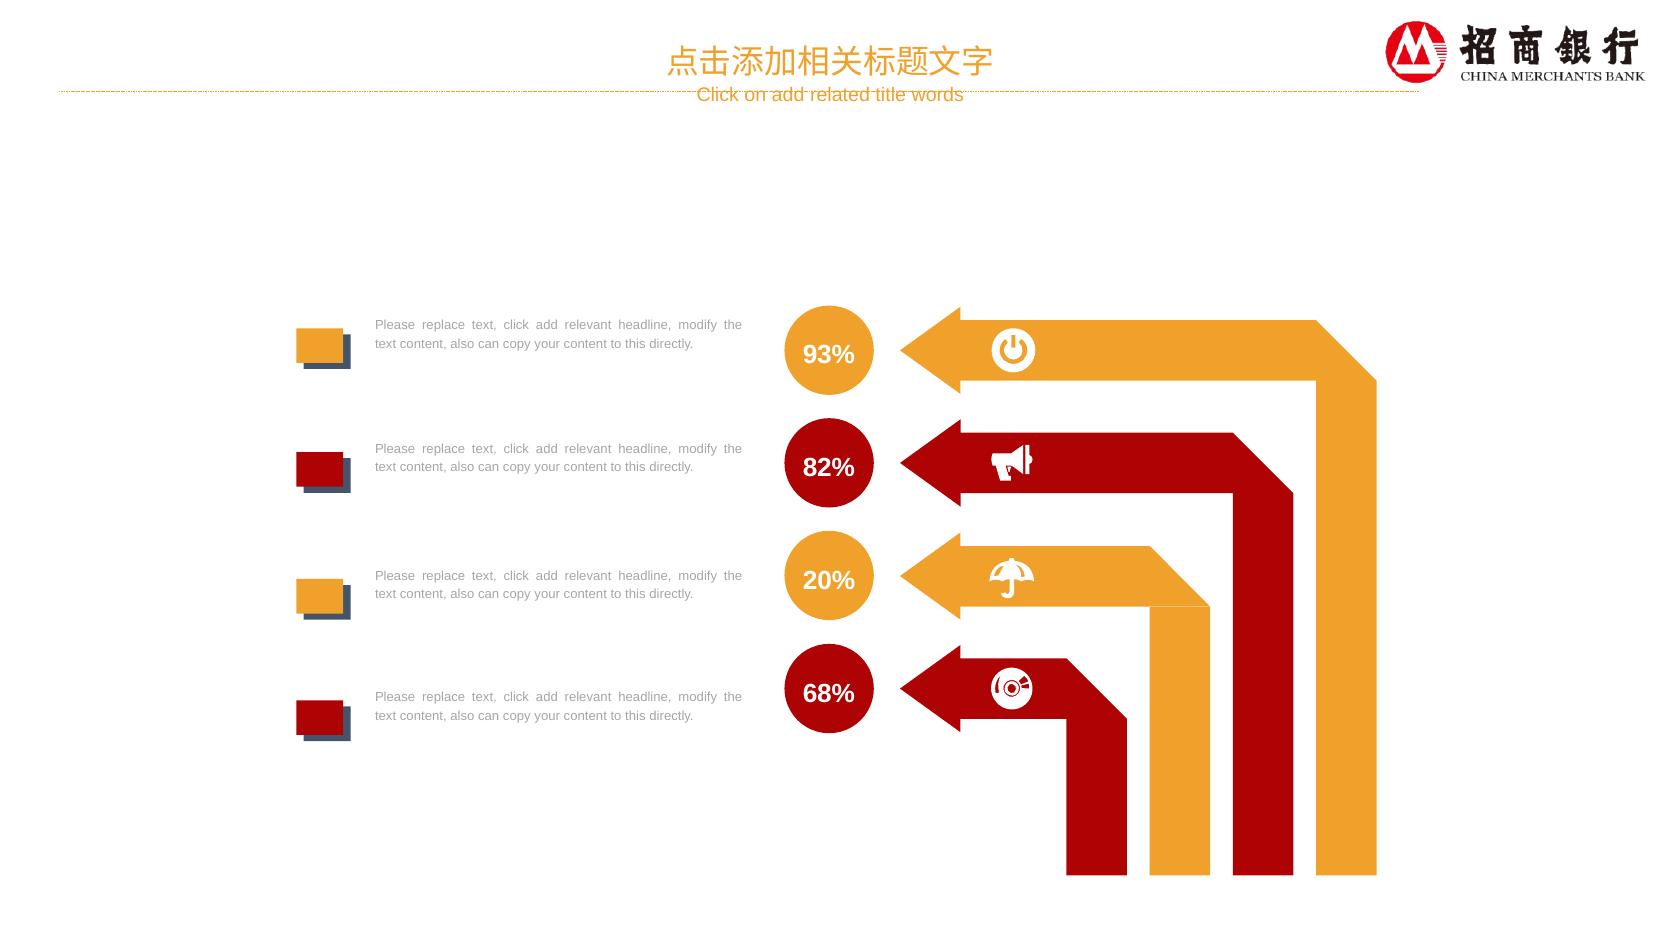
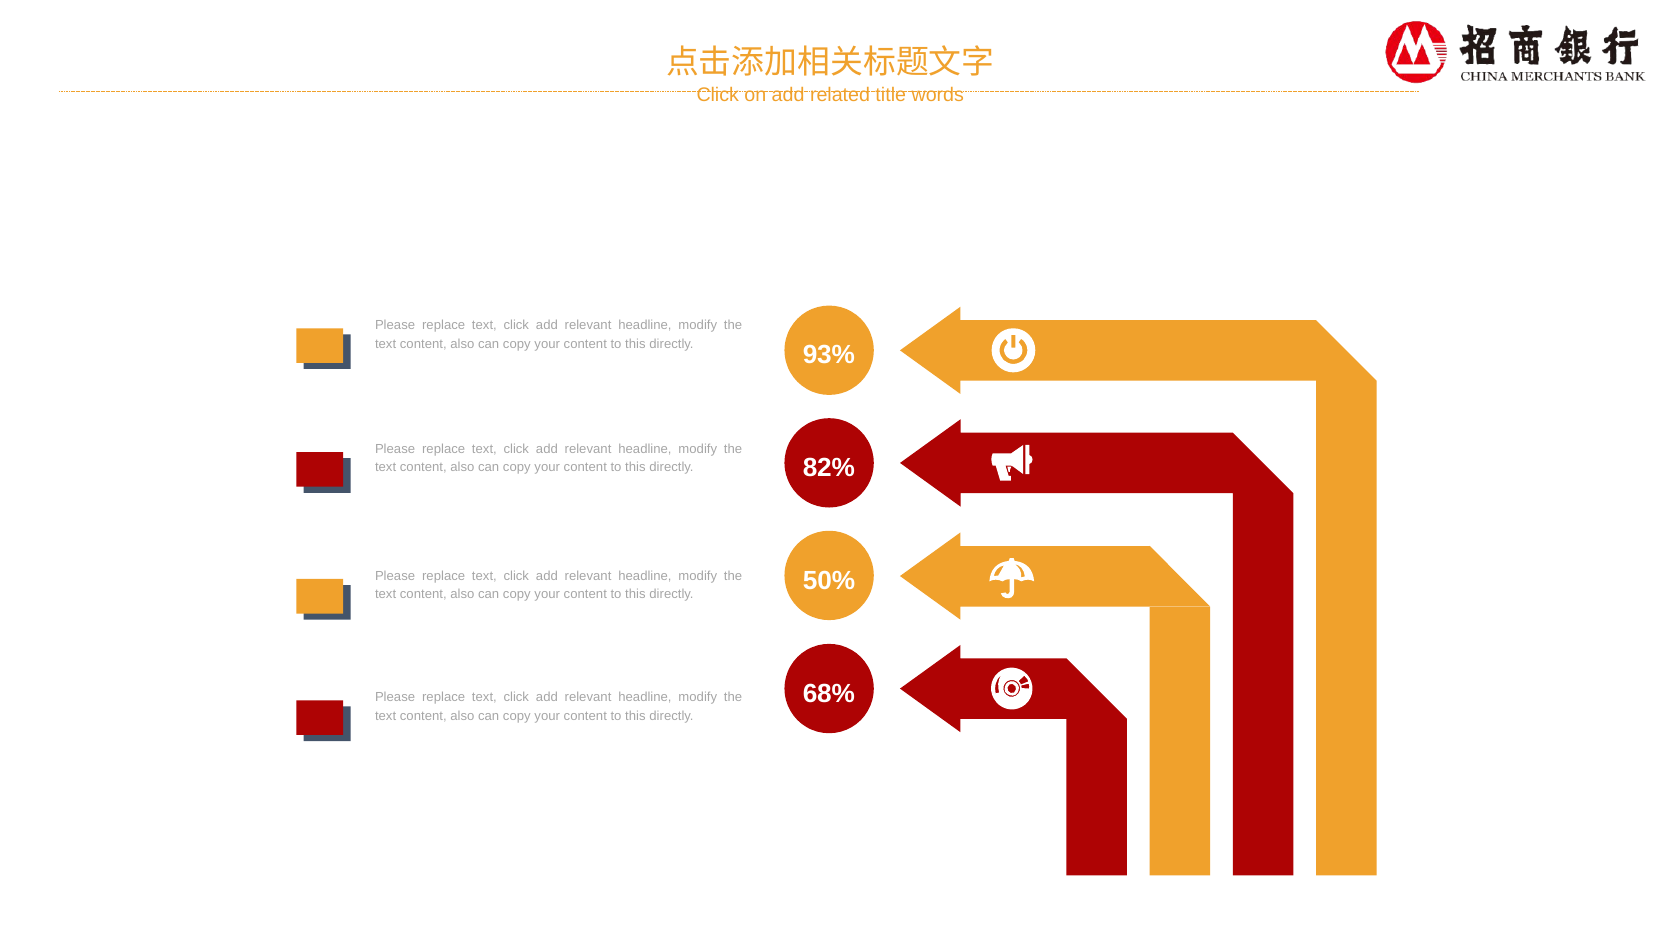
20%: 20% -> 50%
